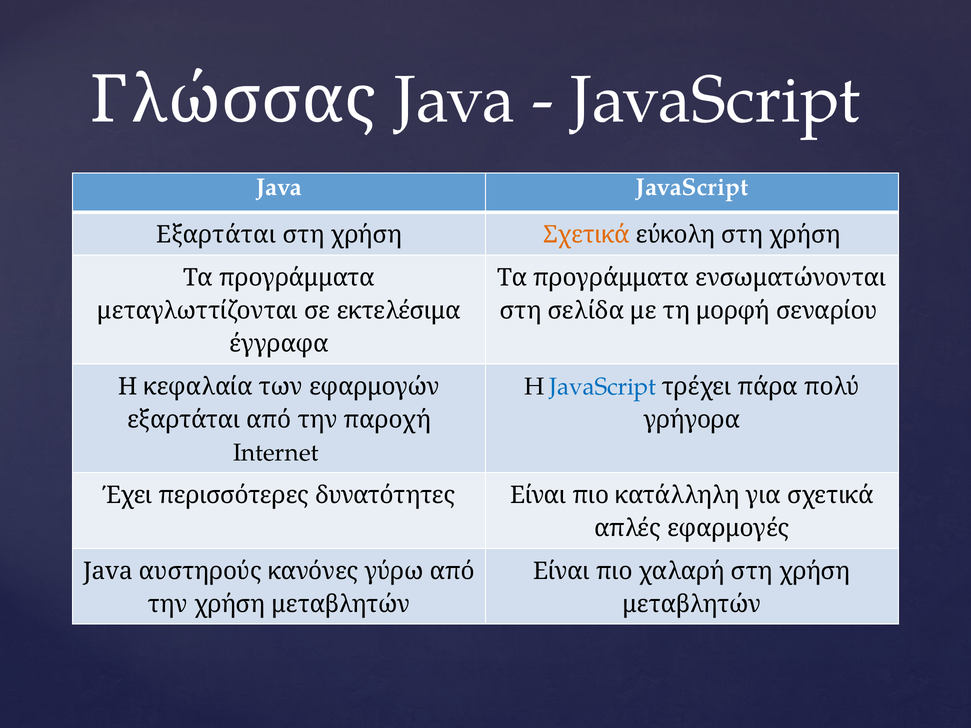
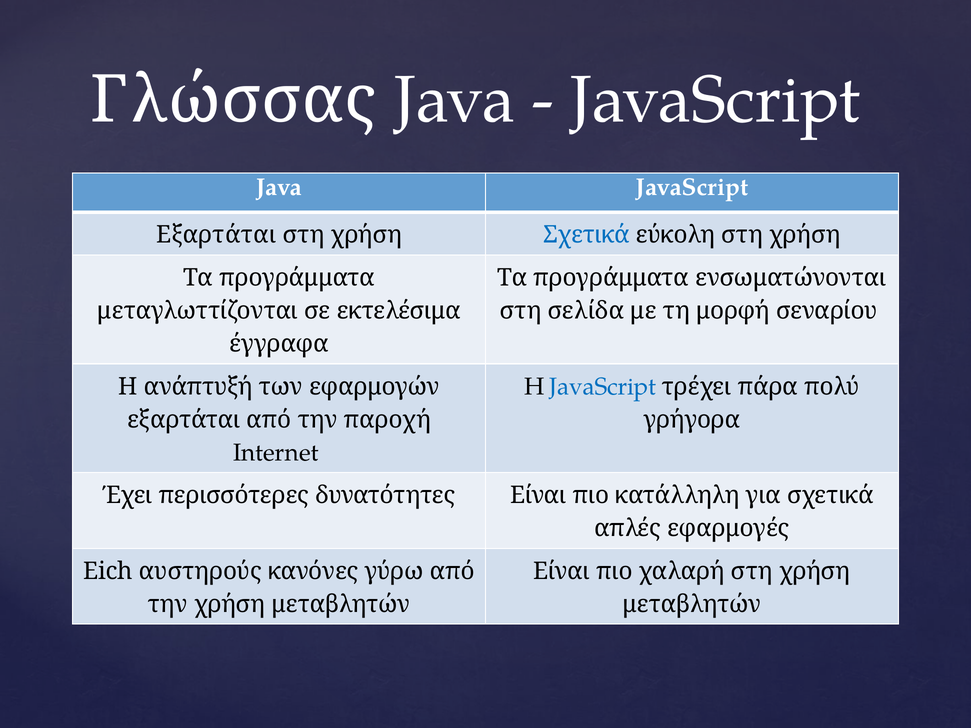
Σχετικά at (586, 235) colour: orange -> blue
κεφαλαία: κεφαλαία -> ανάπτυξή
Java at (108, 571): Java -> Eich
